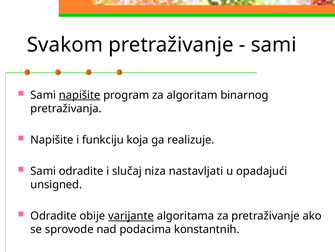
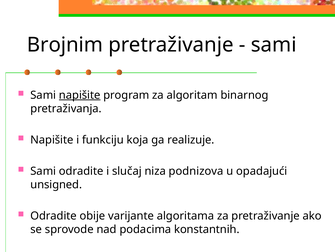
Svakom: Svakom -> Brojnim
nastavljati: nastavljati -> podnizova
varijante underline: present -> none
